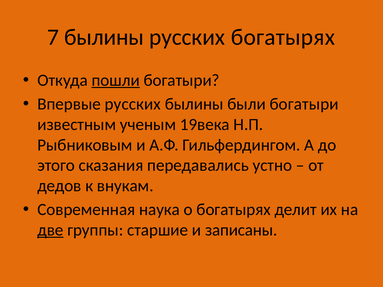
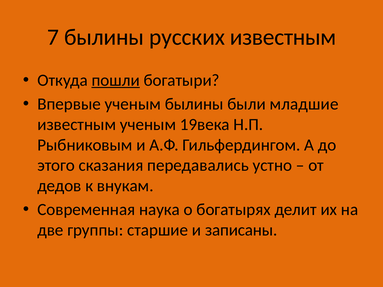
русских богатырях: богатырях -> известным
Впервые русских: русских -> ученым
были богатыри: богатыри -> младшие
две underline: present -> none
